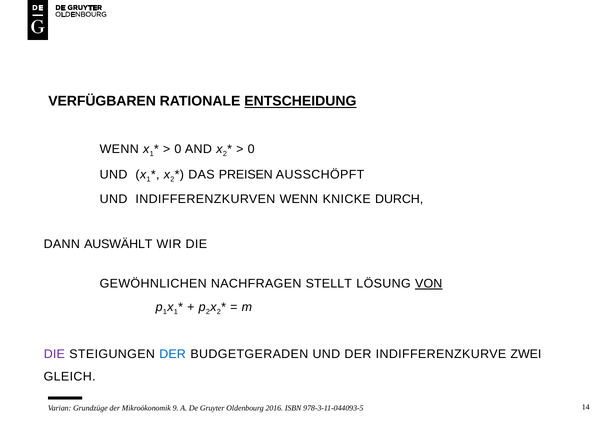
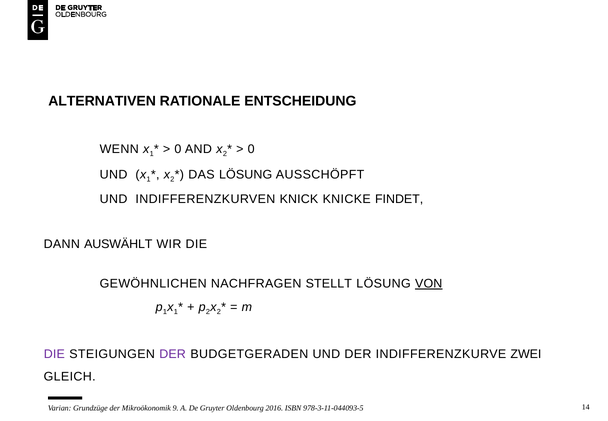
VERFÜGBAREN: VERFÜGBAREN -> ALTERNATIVEN
ENTSCHEIDUNG underline: present -> none
DAS PREISEN: PREISEN -> LÖSUNG
INDIFFERENZKURVEN WENN: WENN -> KNICK
DURCH: DURCH -> FINDET
DER at (173, 354) colour: blue -> purple
